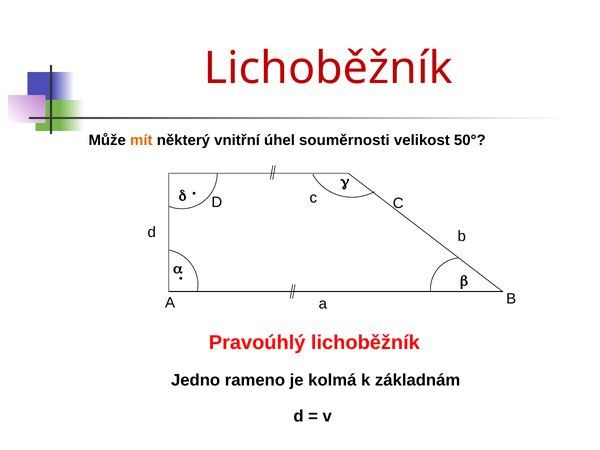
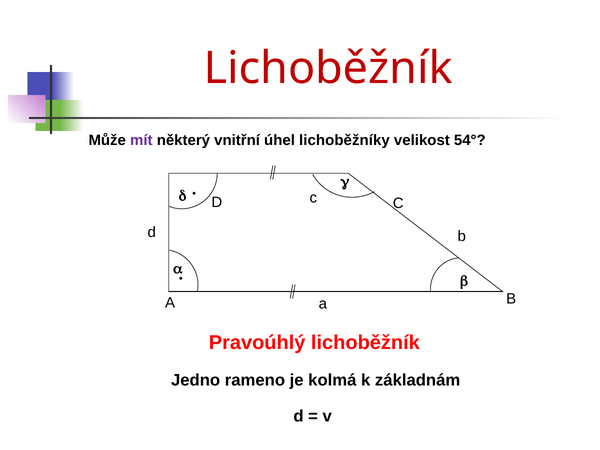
mít colour: orange -> purple
souměrnosti: souměrnosti -> lichoběžníky
50°: 50° -> 54°
